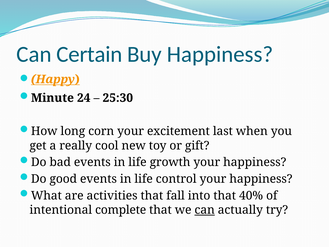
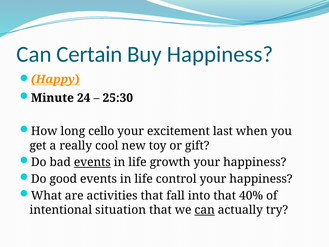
corn: corn -> cello
events at (92, 162) underline: none -> present
complete: complete -> situation
